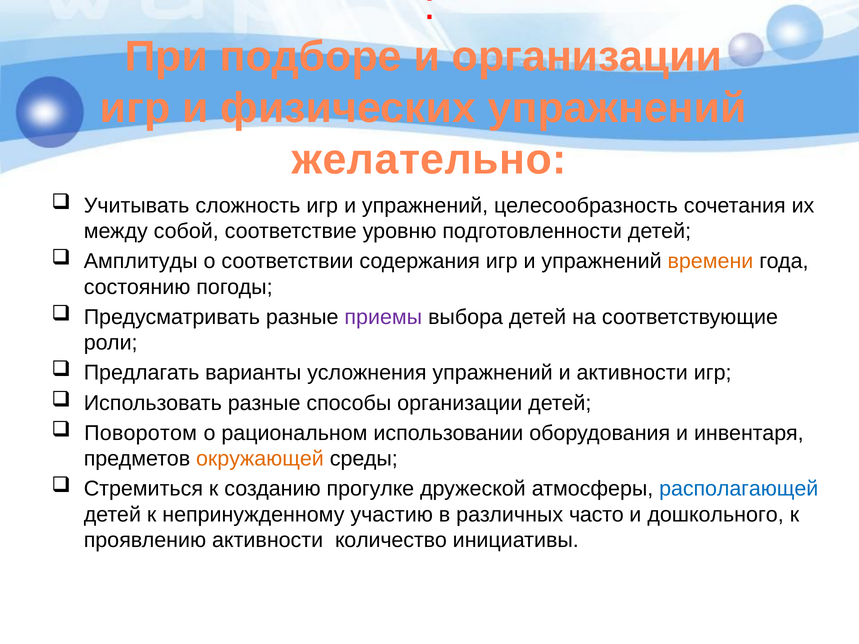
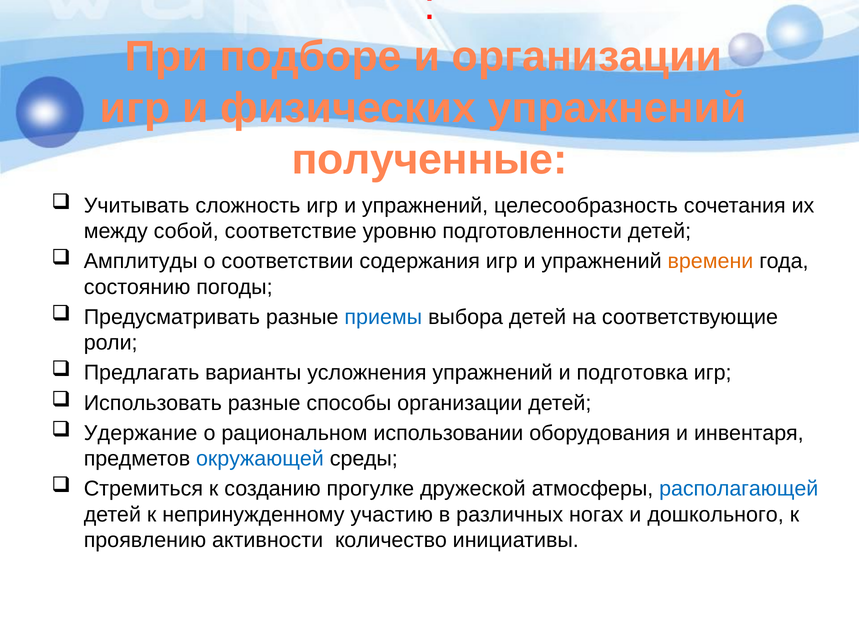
желательно: желательно -> полученные
приемы colour: purple -> blue
и активности: активности -> подготовка
Поворотом: Поворотом -> Удержание
окружающей colour: orange -> blue
часто: часто -> ногах
